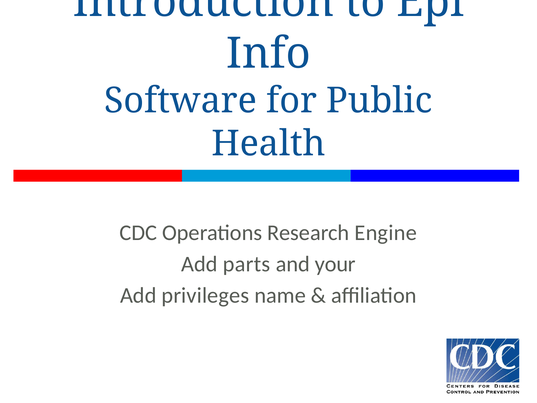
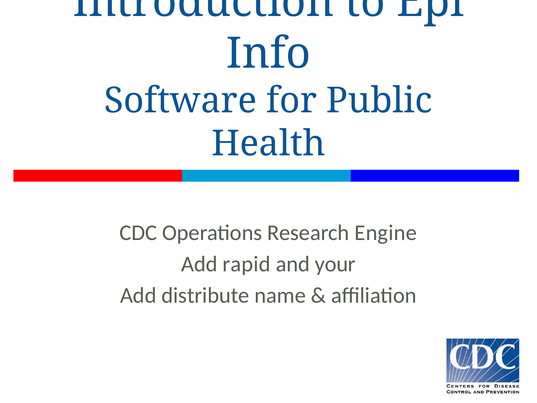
parts: parts -> rapid
privileges: privileges -> distribute
